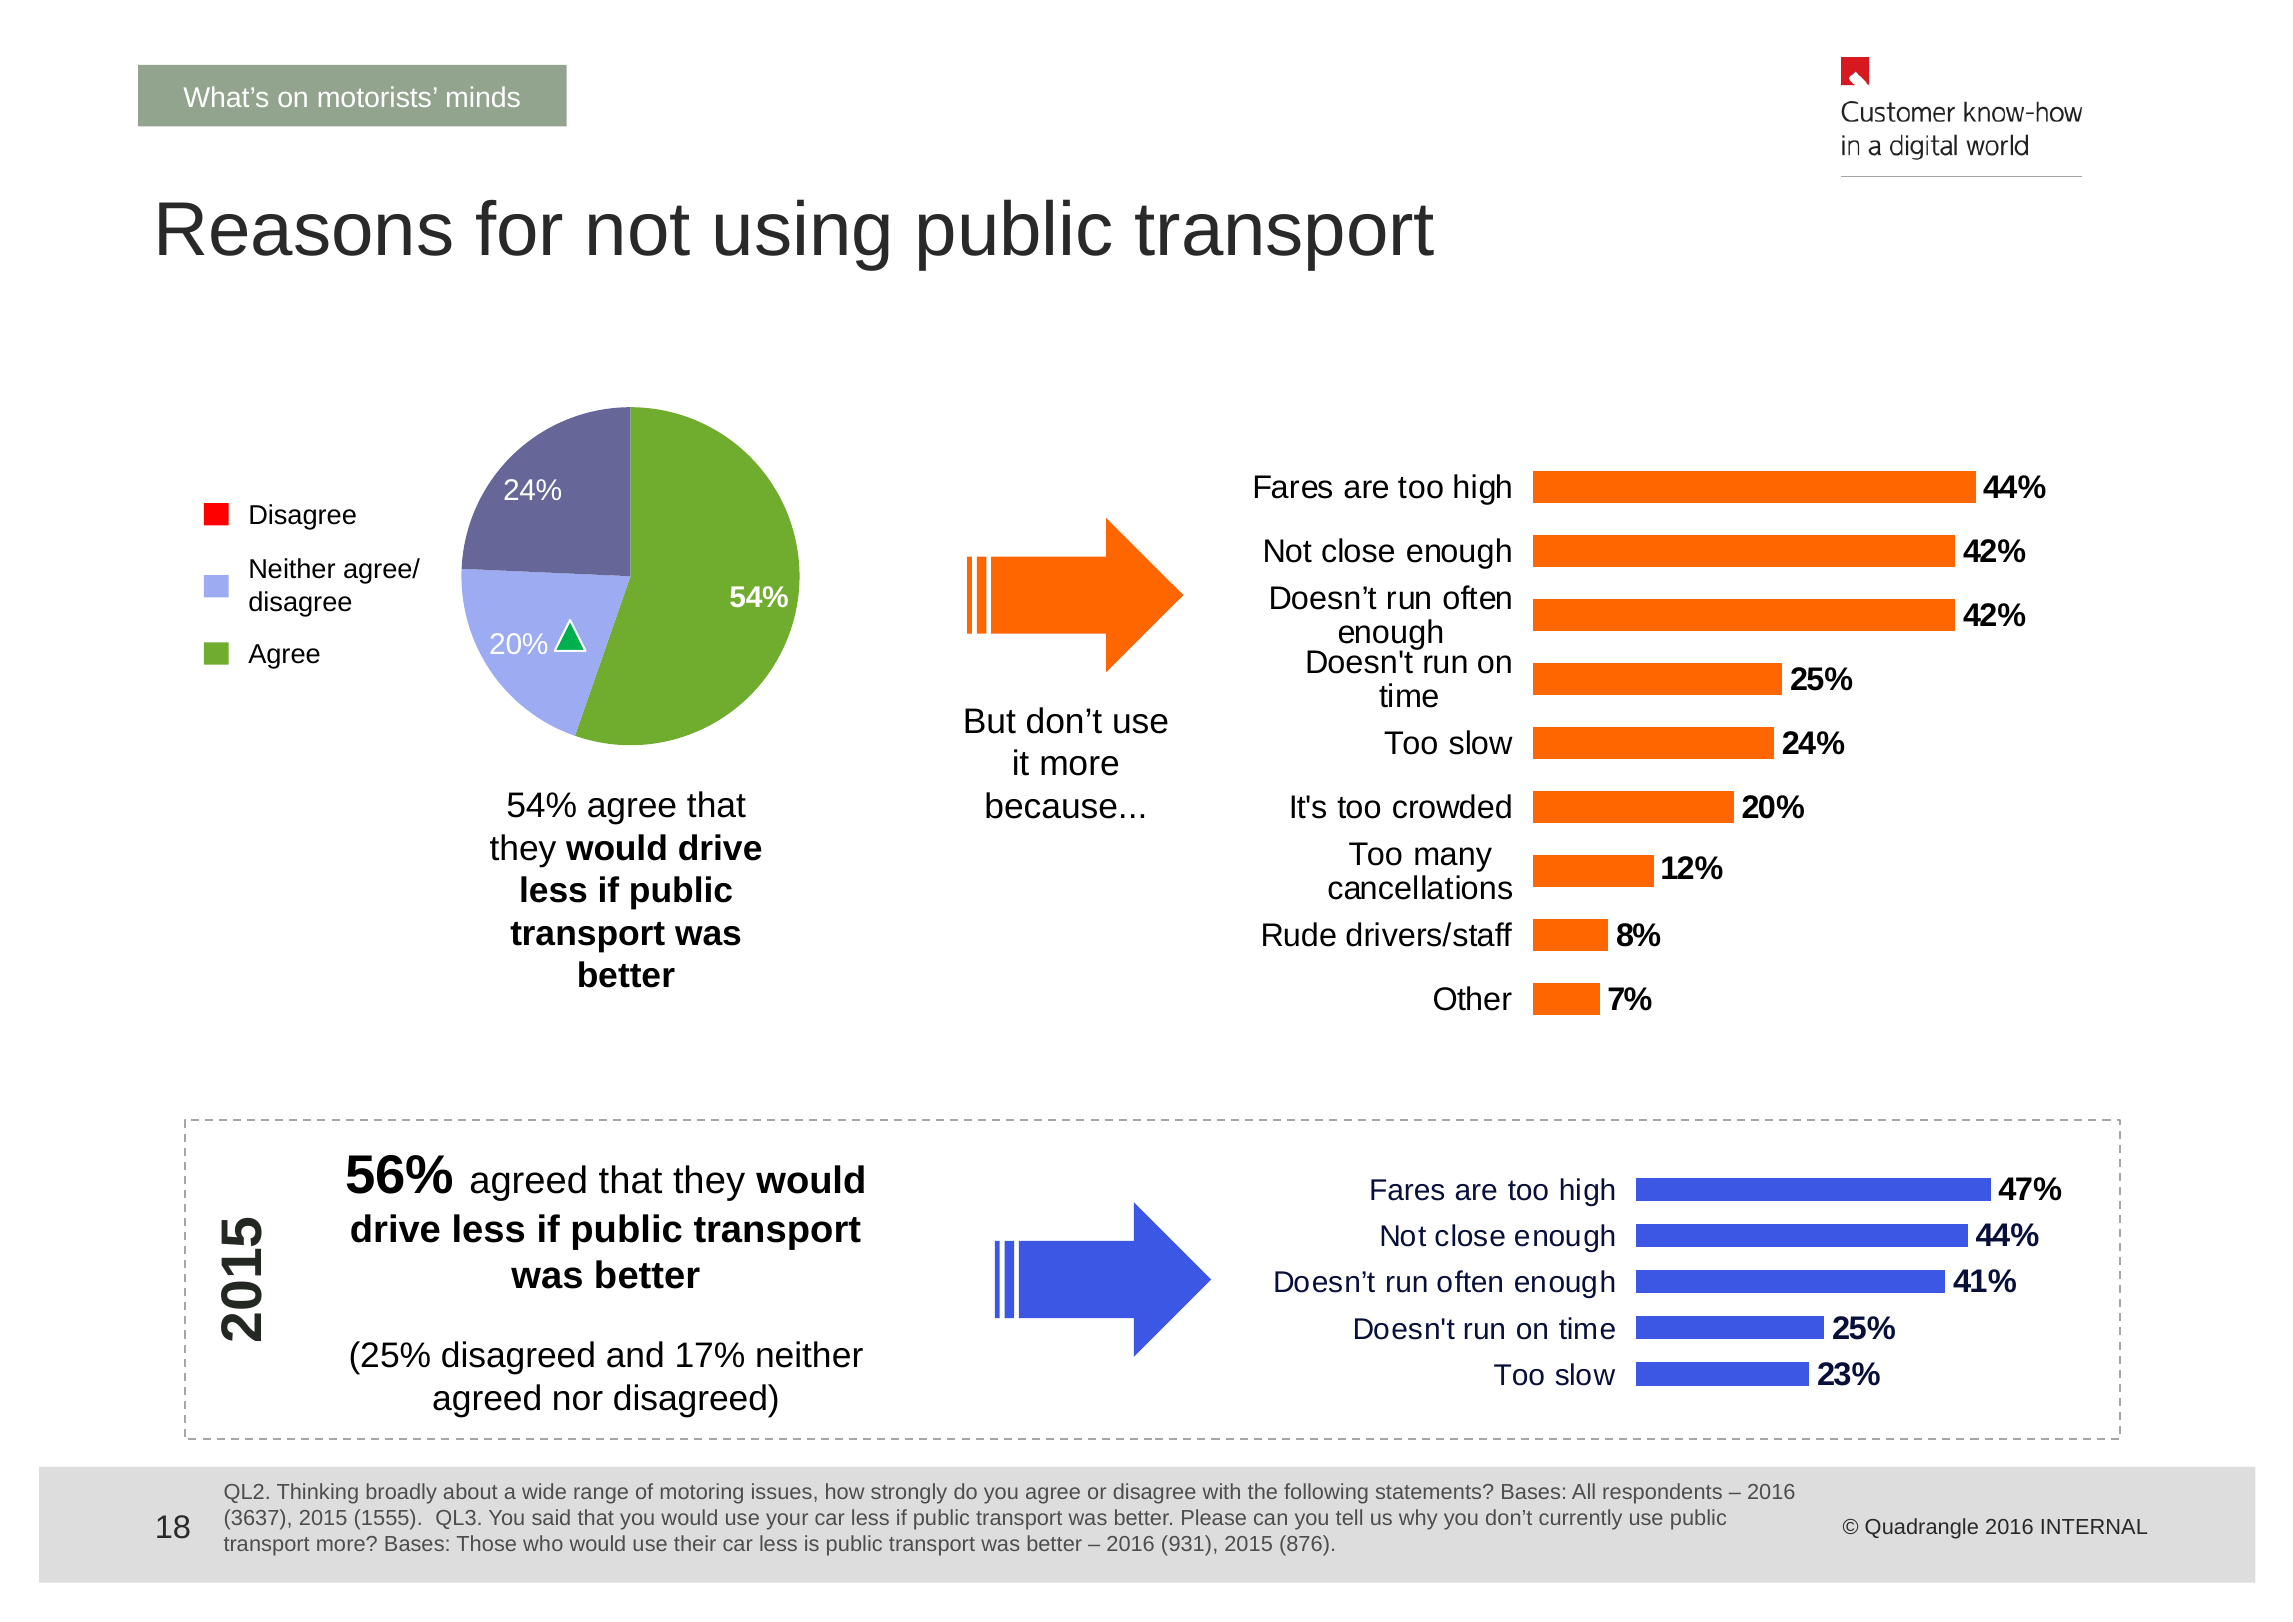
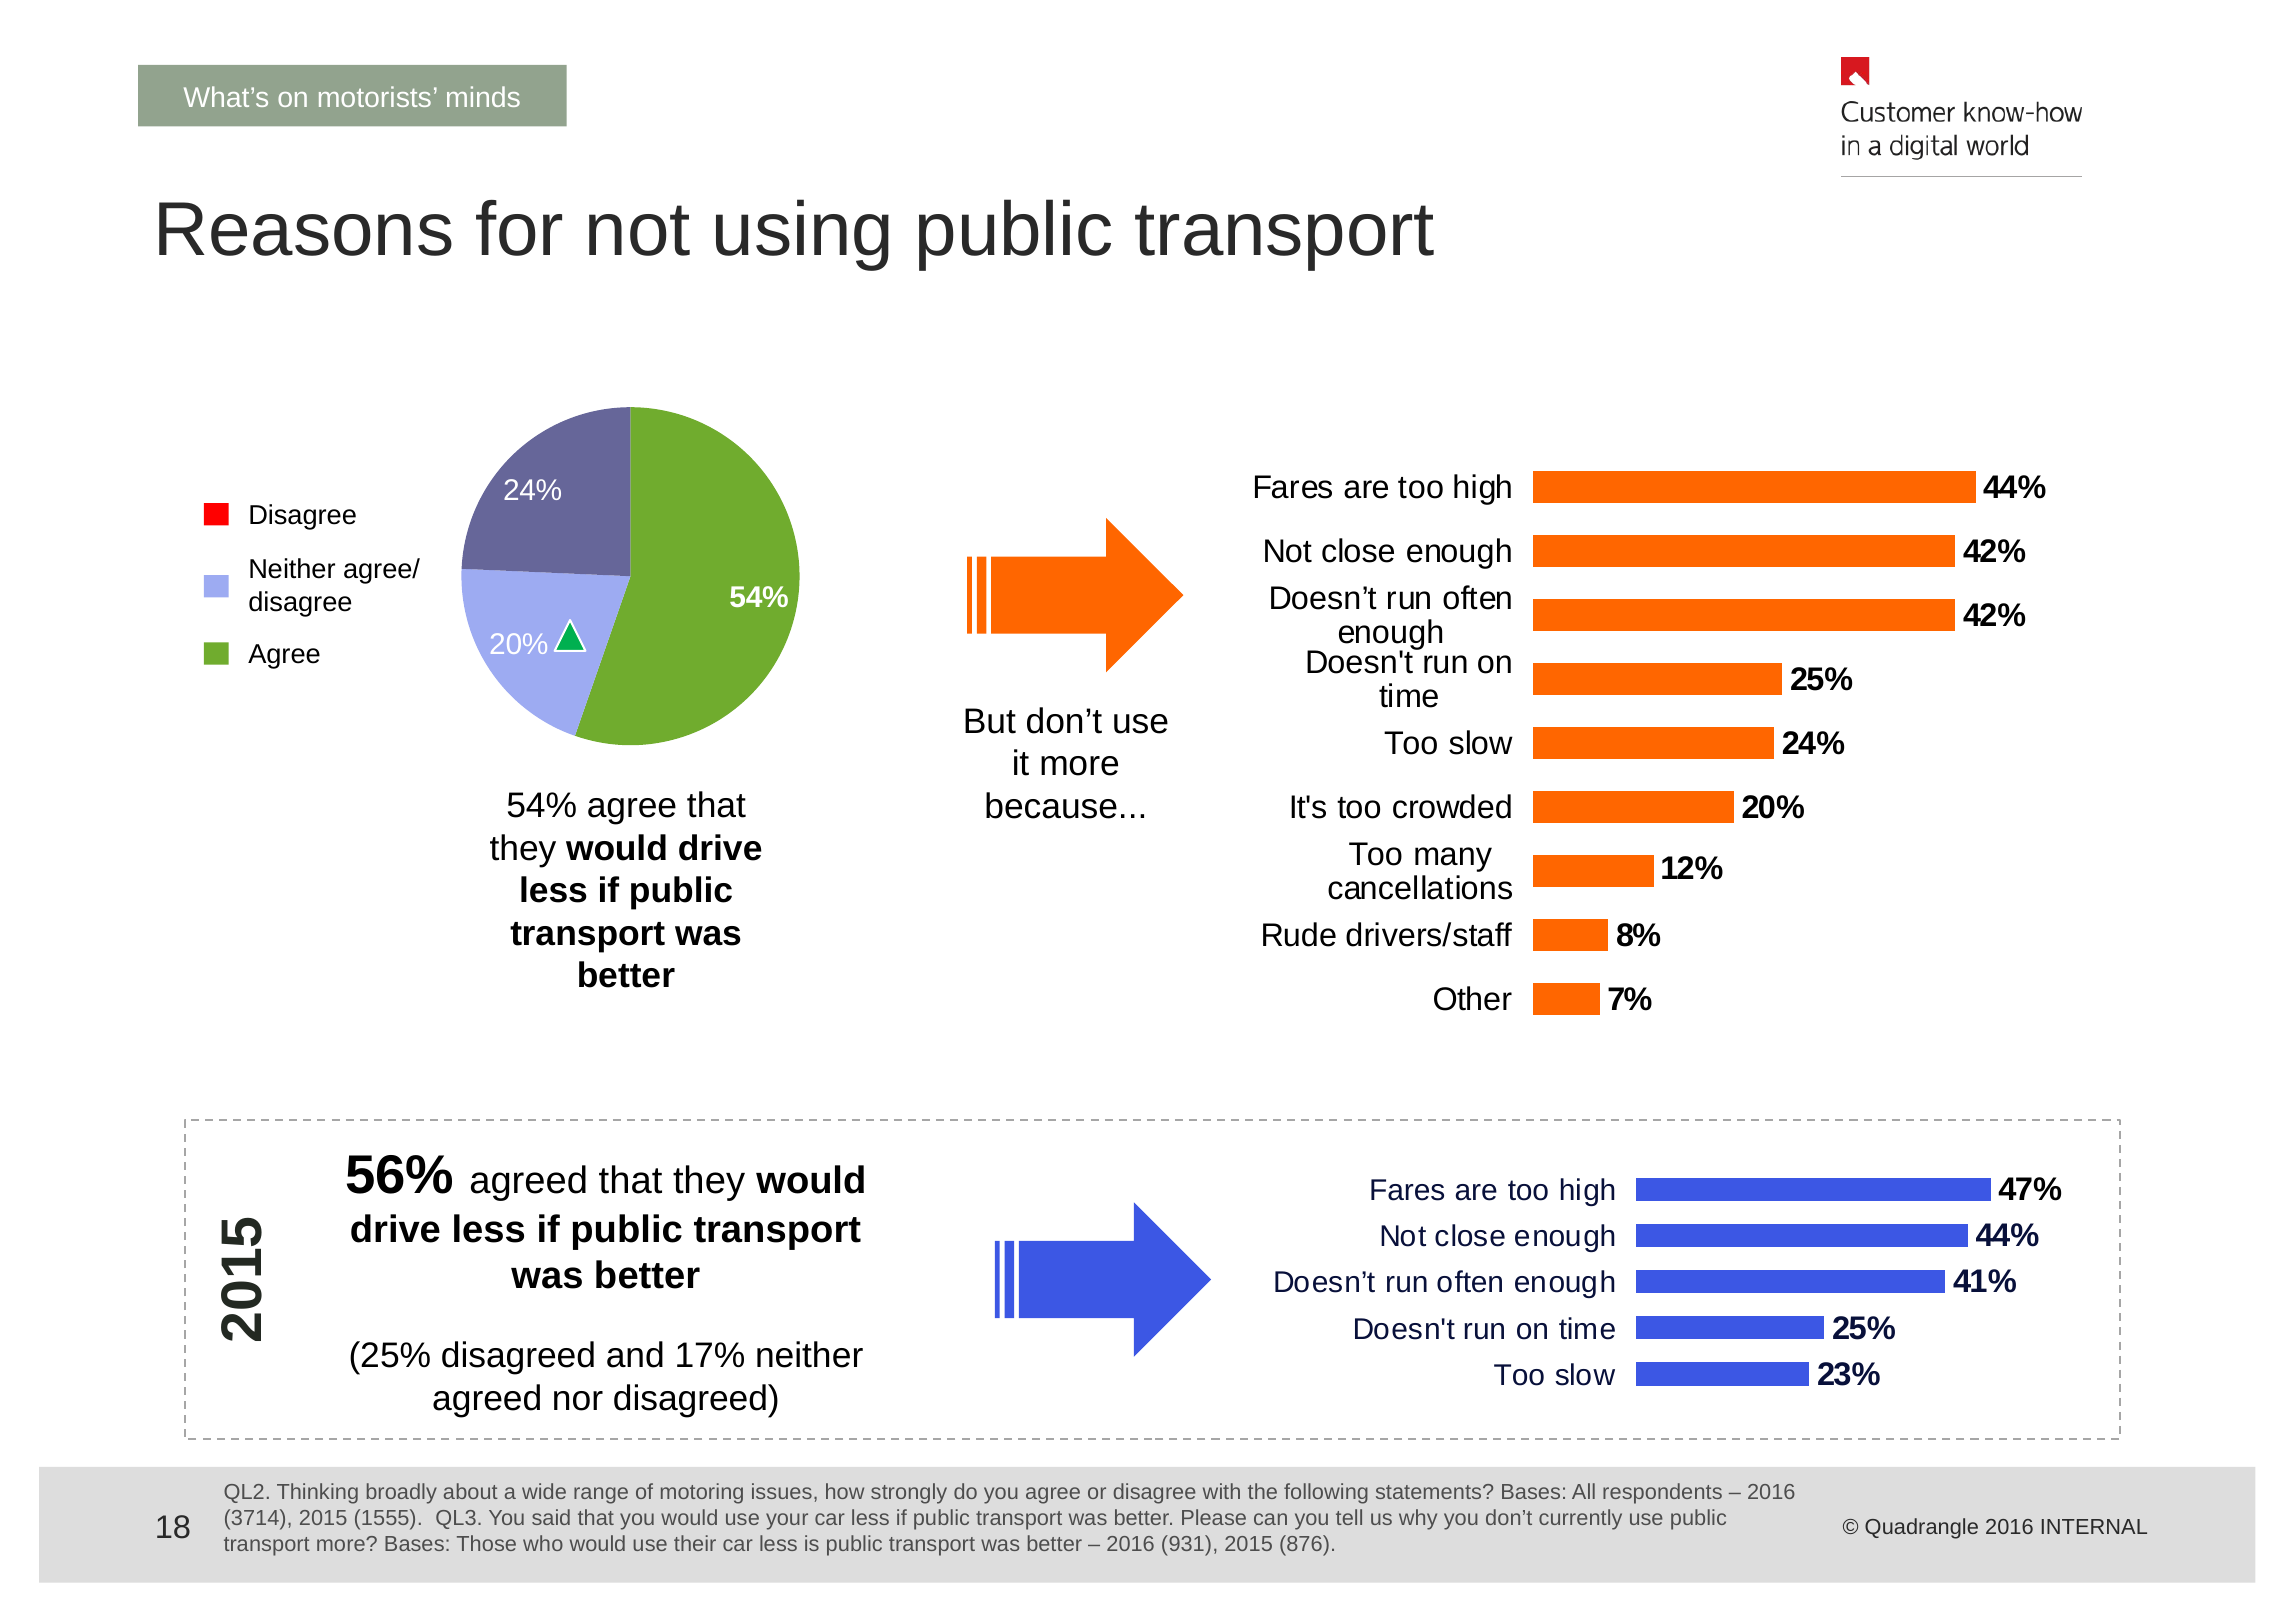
3637: 3637 -> 3714
